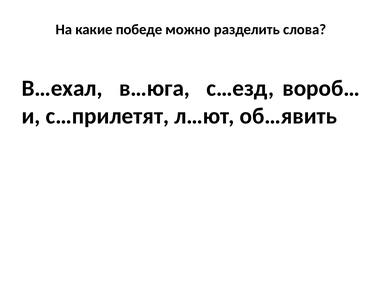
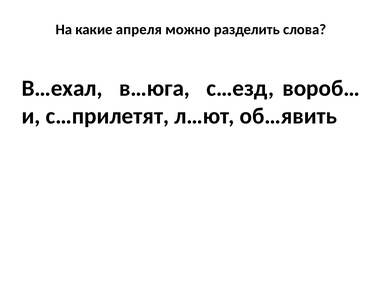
победе: победе -> апреля
